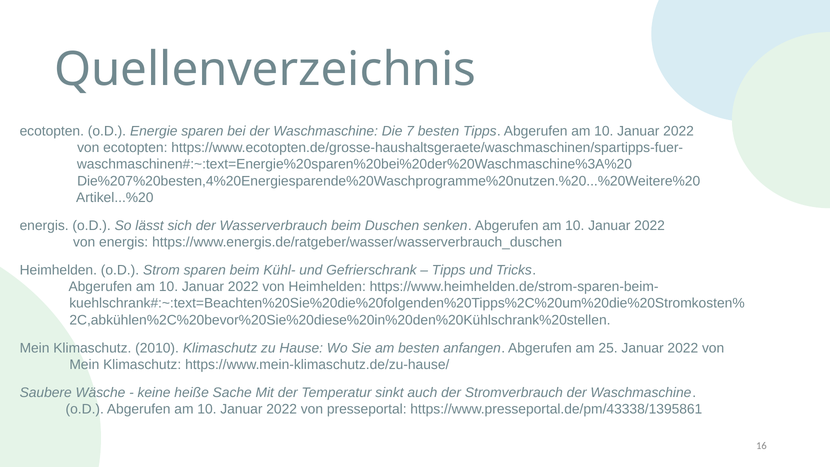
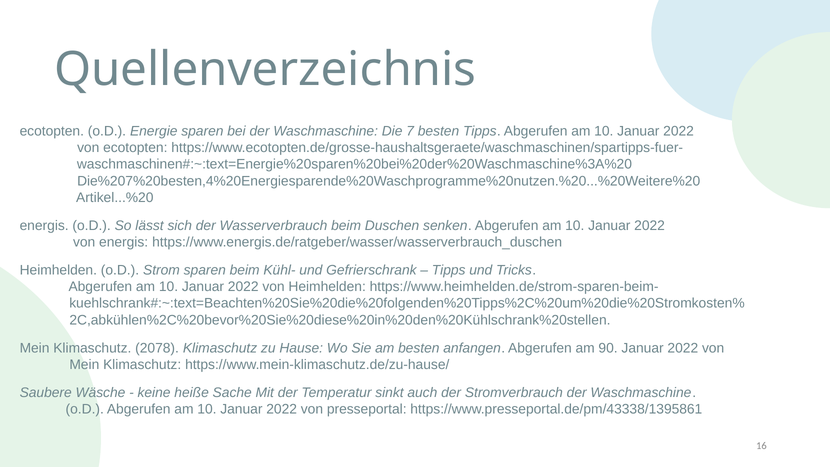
2010: 2010 -> 2078
25: 25 -> 90
